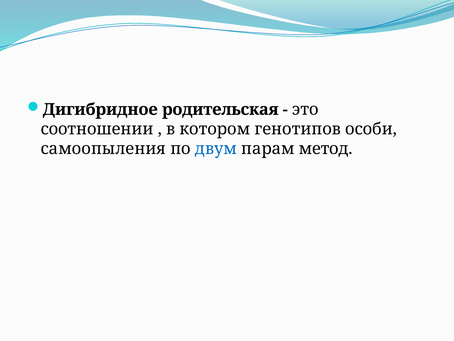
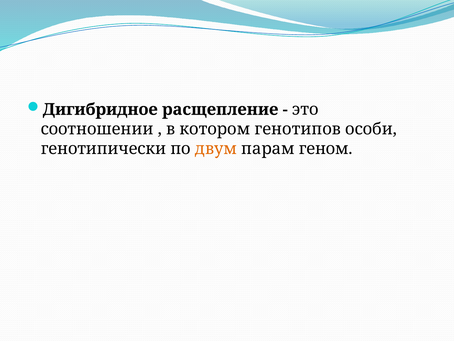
родительская: родительская -> расщепление
самоопыления: самоопыления -> генотипически
двум colour: blue -> orange
метод: метод -> геном
